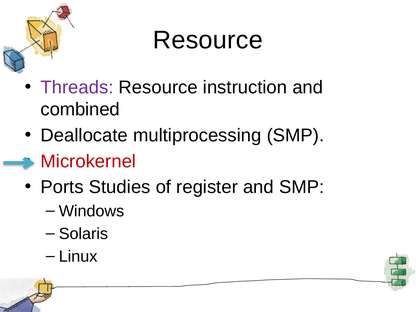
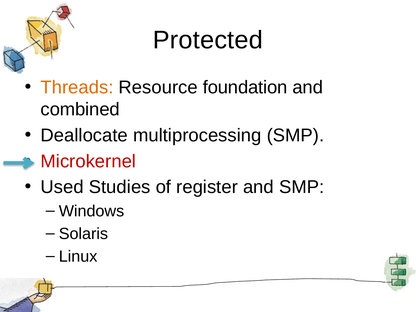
Resource at (208, 40): Resource -> Protected
Threads colour: purple -> orange
instruction: instruction -> foundation
Ports: Ports -> Used
